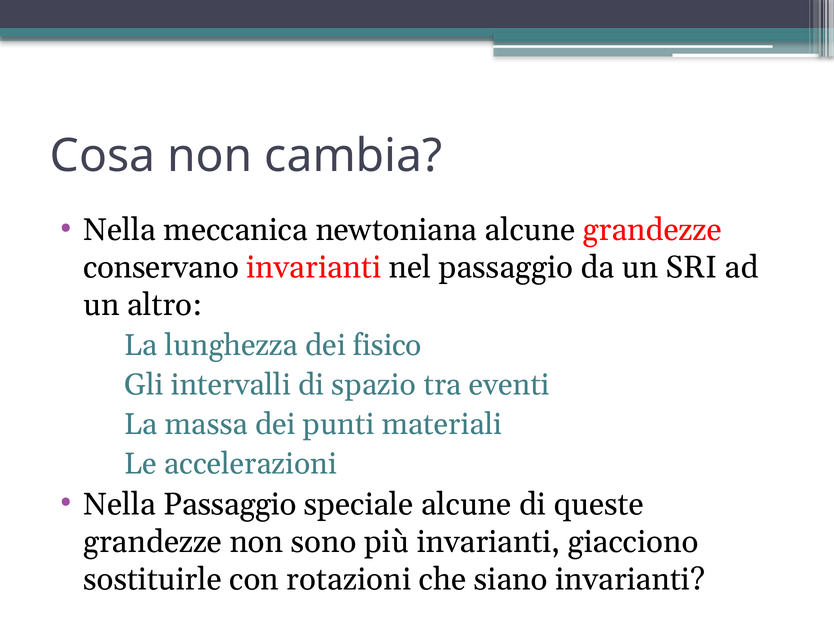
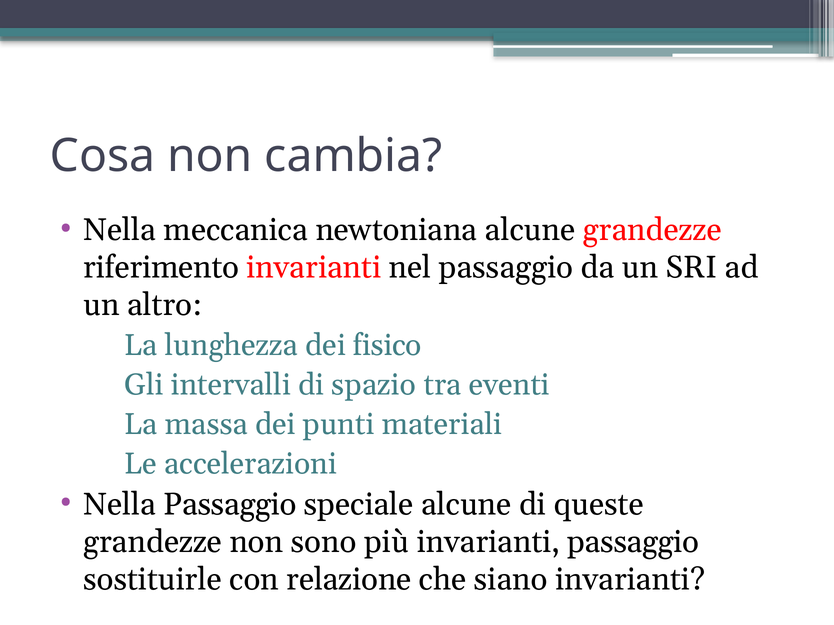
conservano: conservano -> riferimento
invarianti giacciono: giacciono -> passaggio
rotazioni: rotazioni -> relazione
